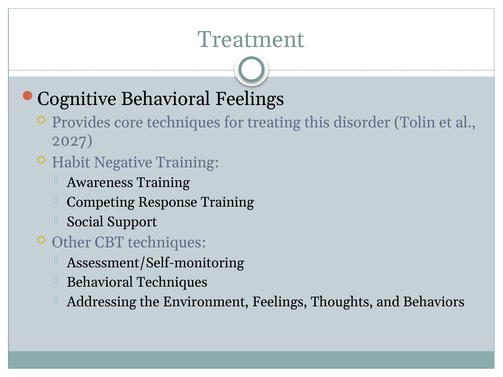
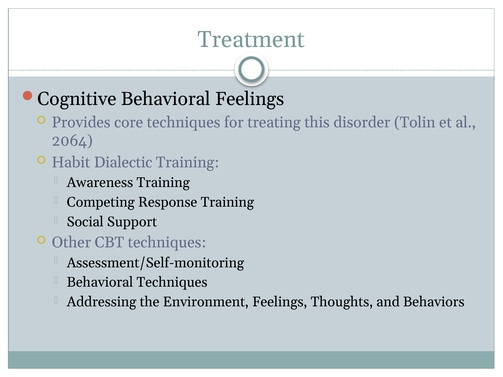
2027: 2027 -> 2064
Negative: Negative -> Dialectic
